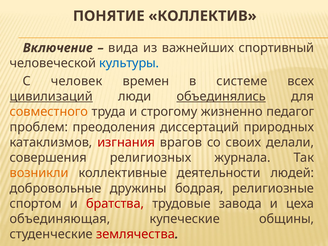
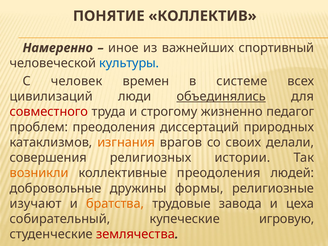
Включение: Включение -> Намеренно
вида: вида -> иное
цивилизаций underline: present -> none
совместного colour: orange -> red
изгнания colour: red -> orange
журнала: журнала -> истории
коллективные деятельности: деятельности -> преодоления
бодрая: бодрая -> формы
спортом: спортом -> изучают
братства colour: red -> orange
объединяющая: объединяющая -> собирательный
общины: общины -> игровую
